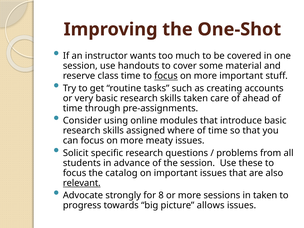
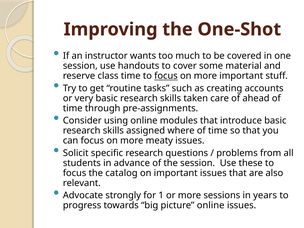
relevant underline: present -> none
8: 8 -> 1
in taken: taken -> years
picture allows: allows -> online
